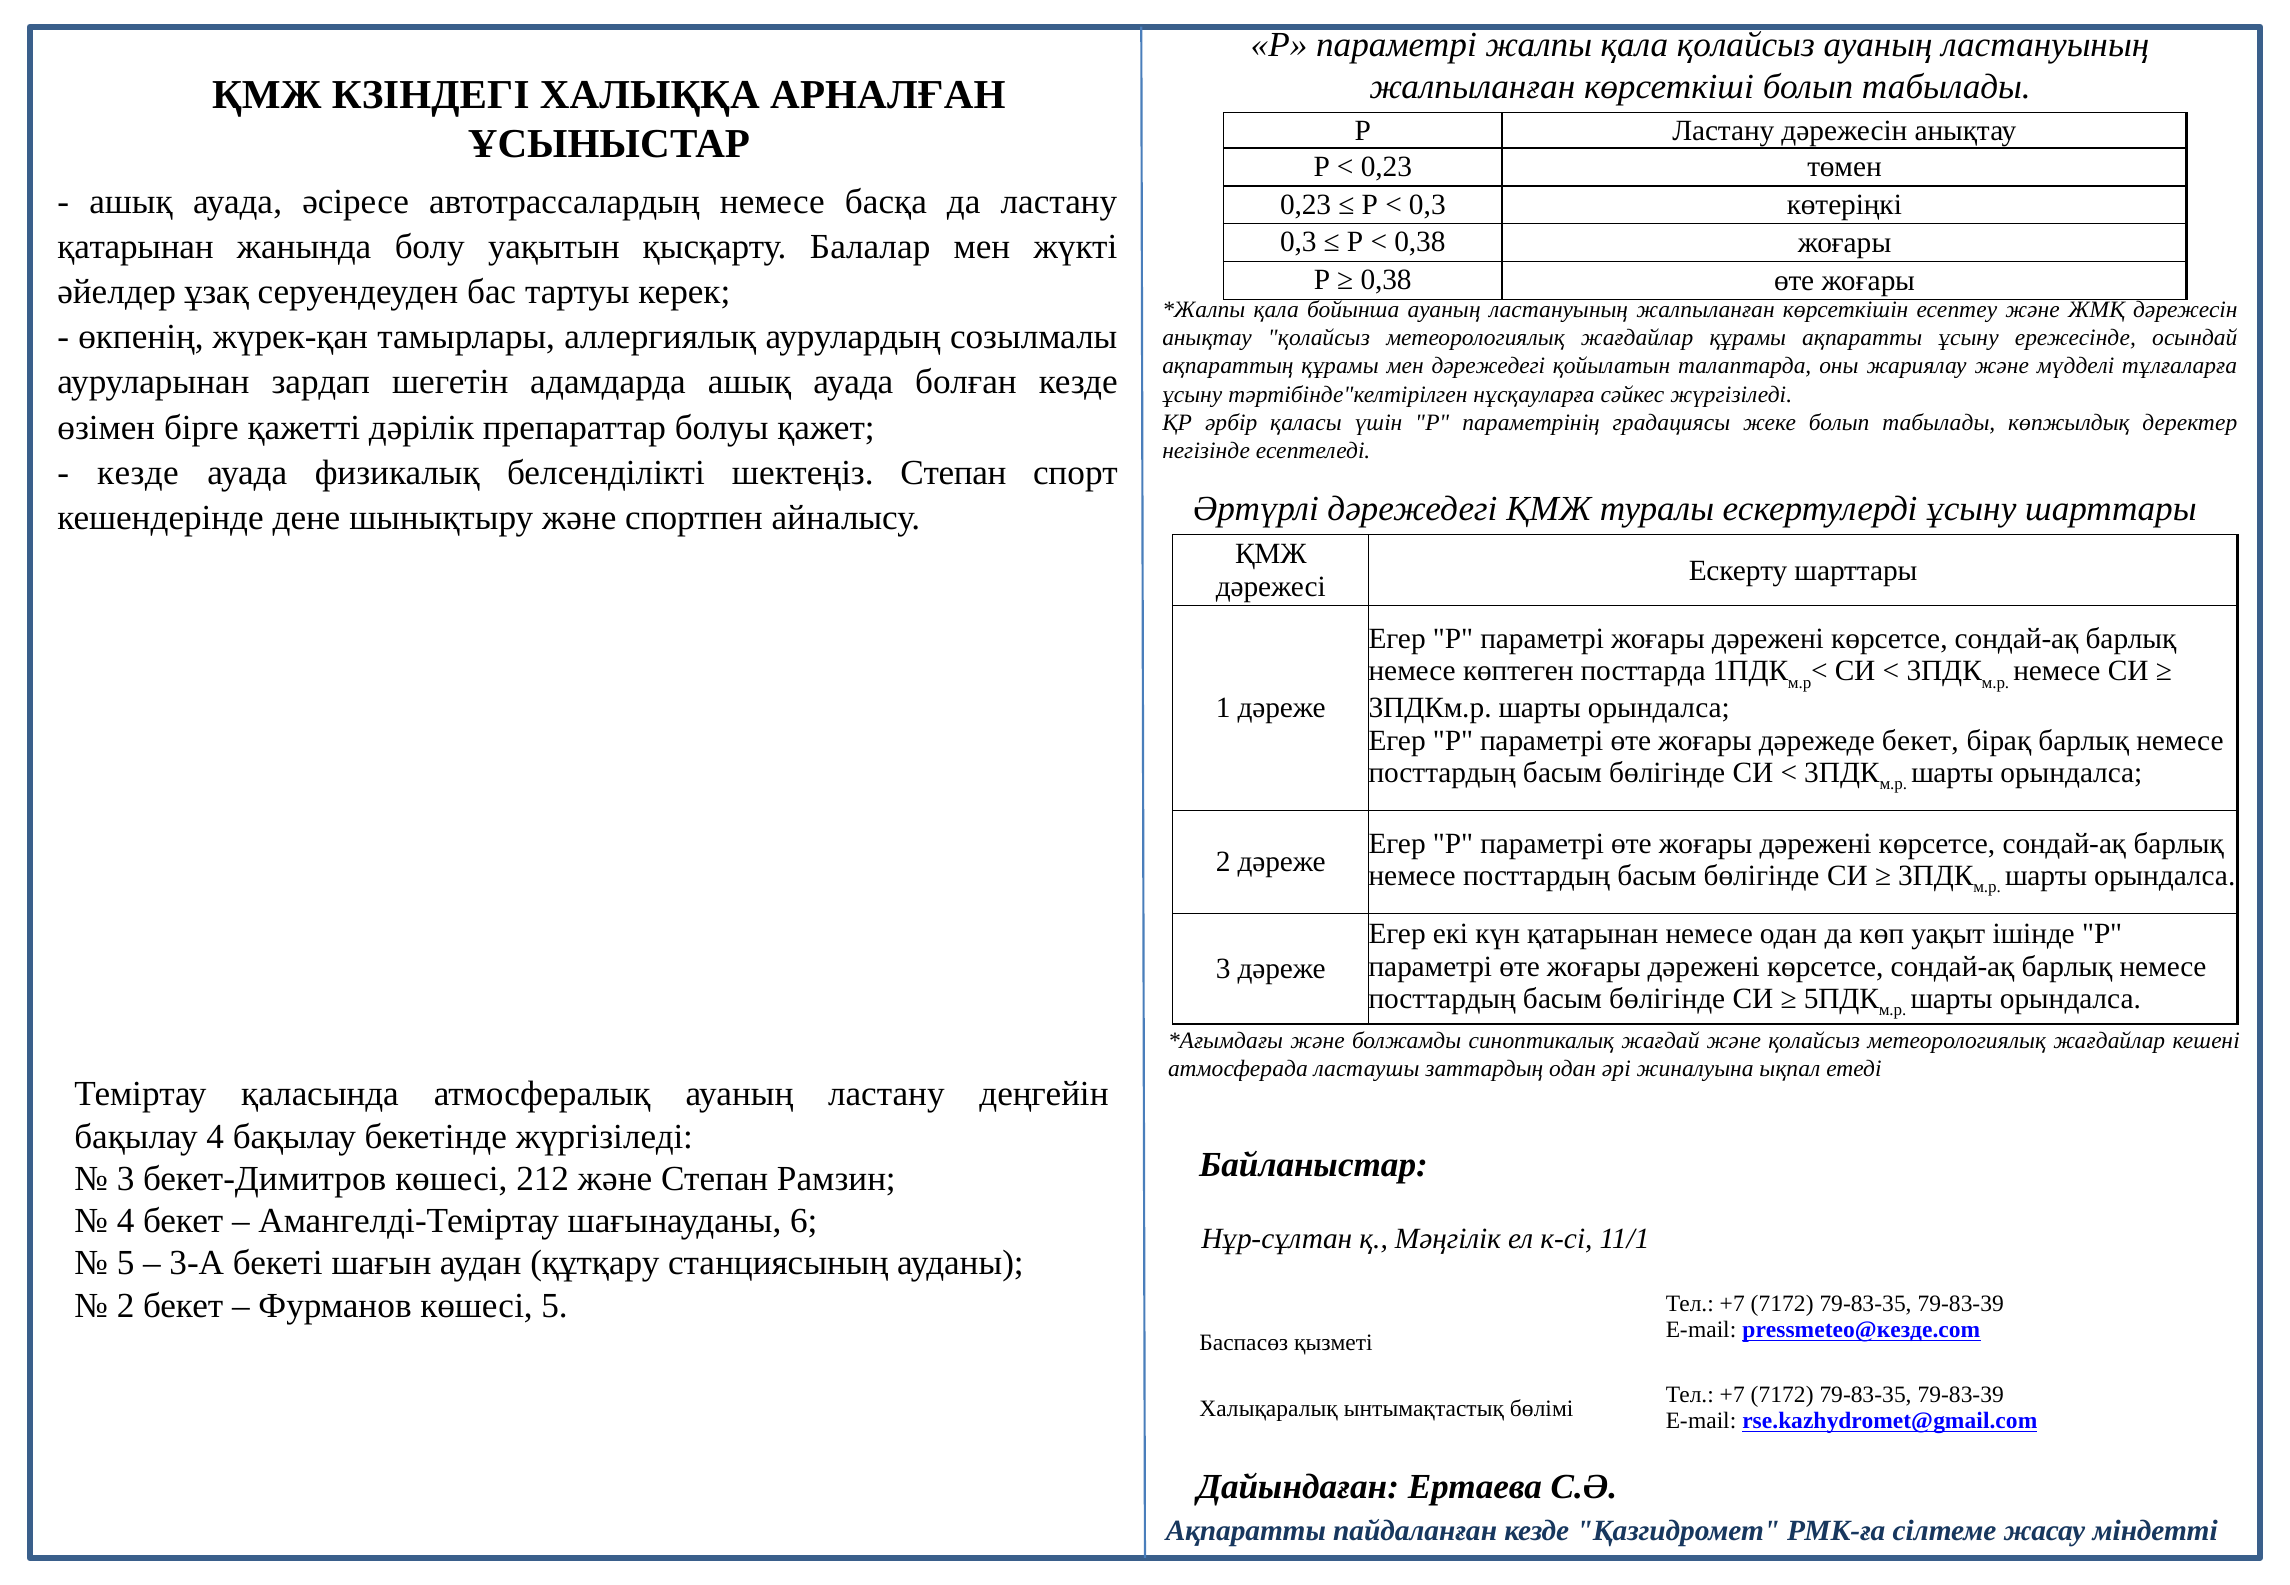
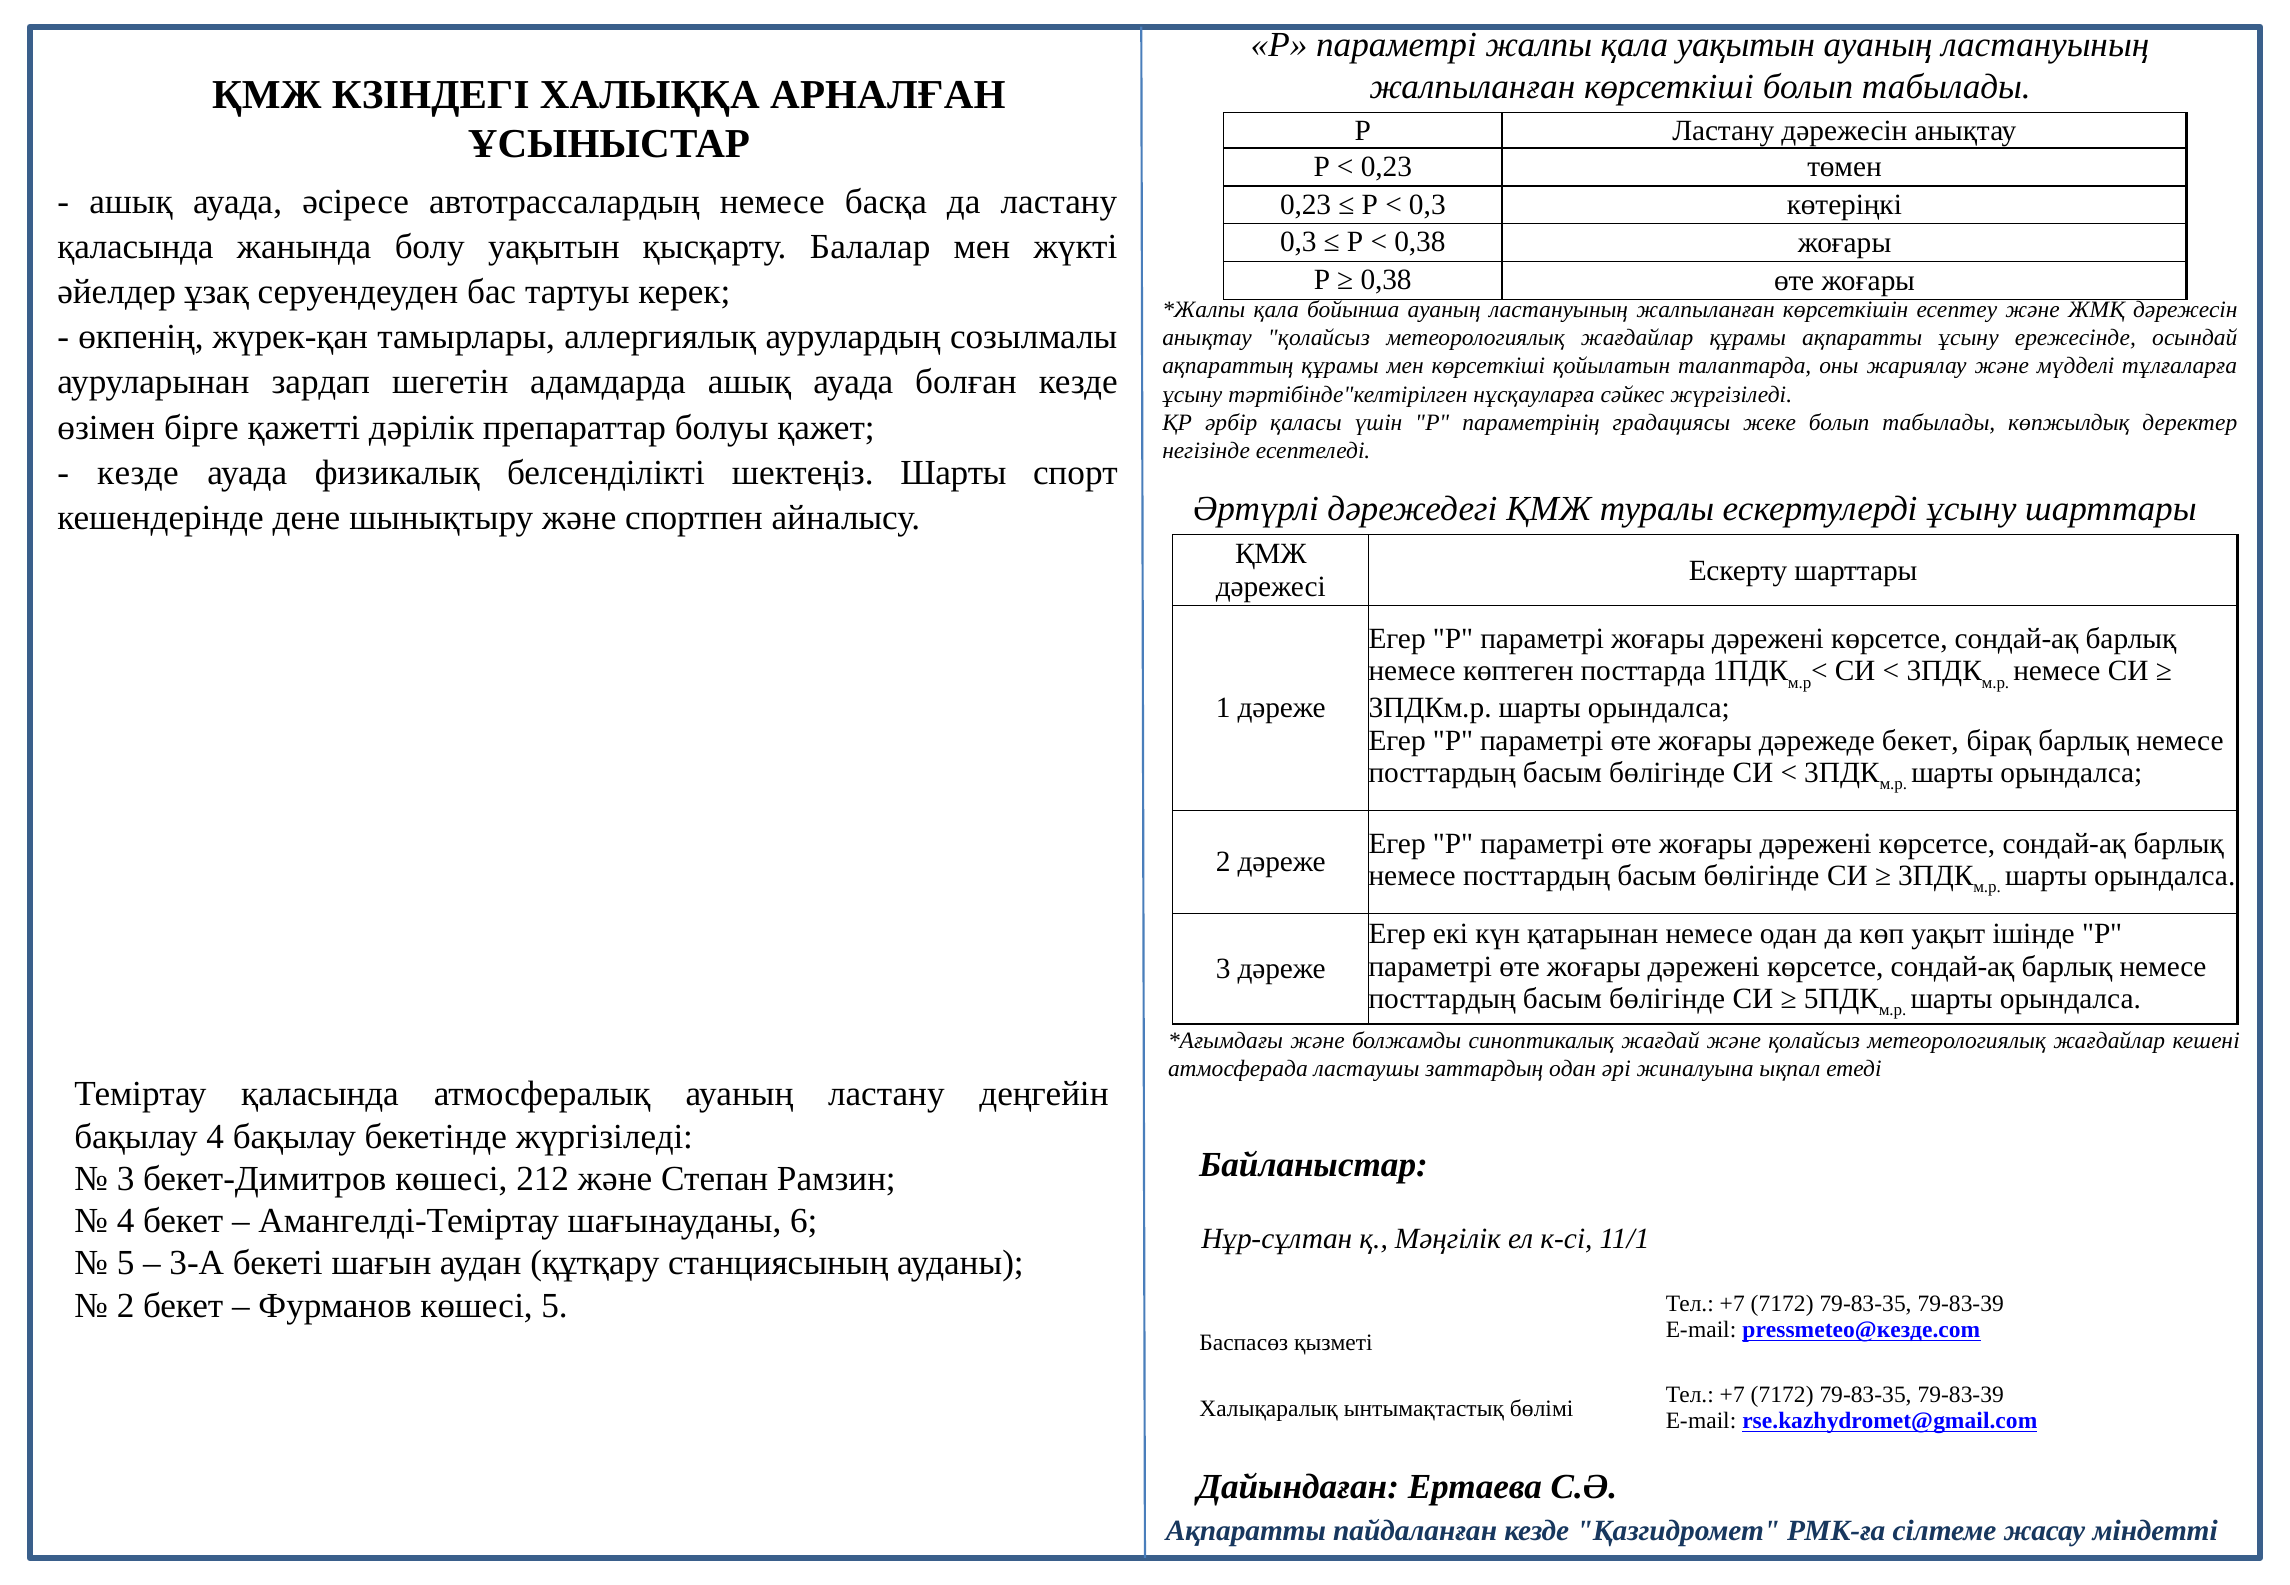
қала қолайсыз: қолайсыз -> уақытын
қатарынан at (136, 247): қатарынан -> қаласында
мен дәрежедегі: дәрежедегі -> көрсеткіші
шектеңіз Степан: Степан -> Шарты
